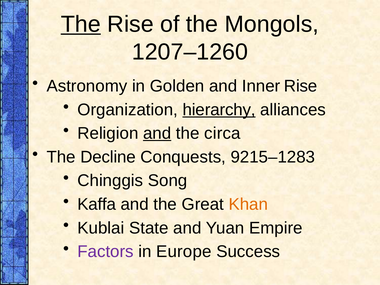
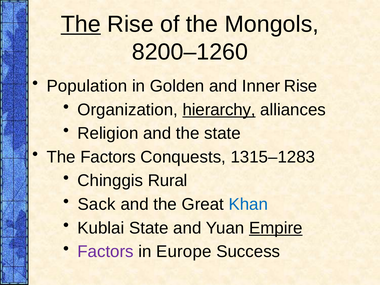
1207–1260: 1207–1260 -> 8200–1260
Astronomy: Astronomy -> Population
and at (157, 133) underline: present -> none
the circa: circa -> state
The Decline: Decline -> Factors
9215–1283: 9215–1283 -> 1315–1283
Song: Song -> Rural
Kaffa: Kaffa -> Sack
Khan colour: orange -> blue
Empire underline: none -> present
